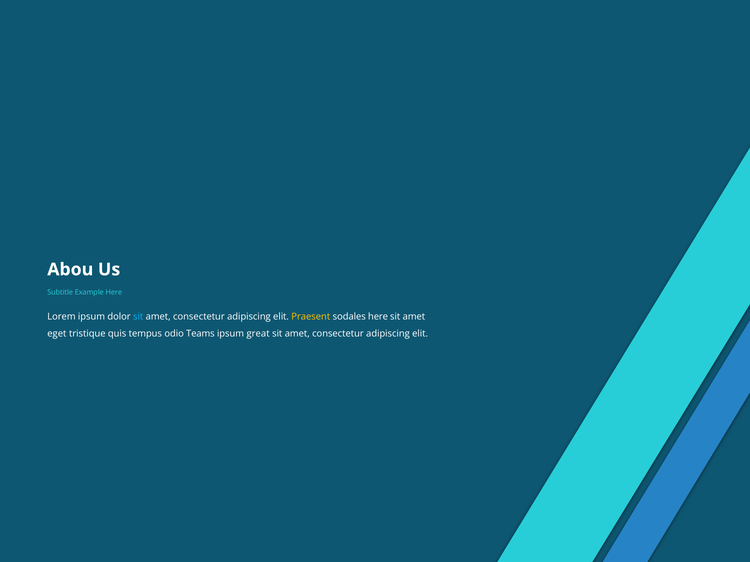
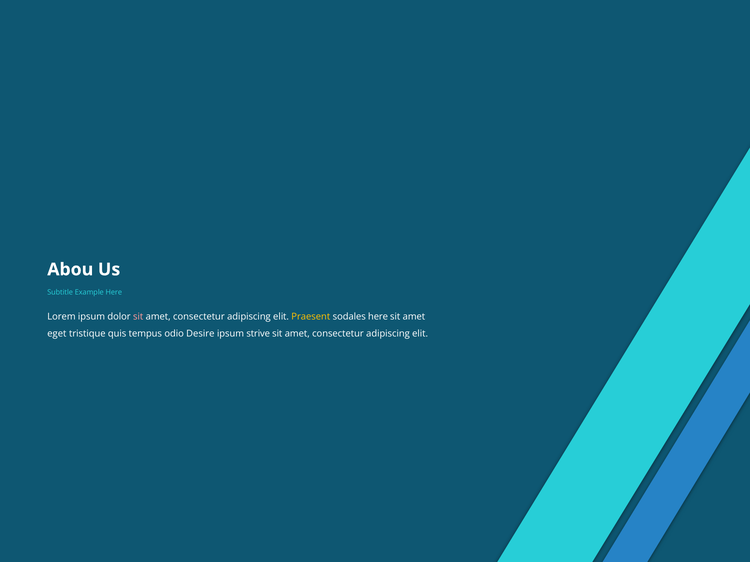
sit at (138, 317) colour: light blue -> pink
Teams: Teams -> Desire
great: great -> strive
